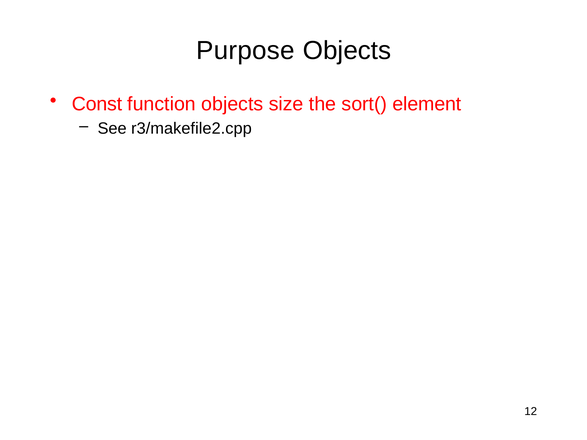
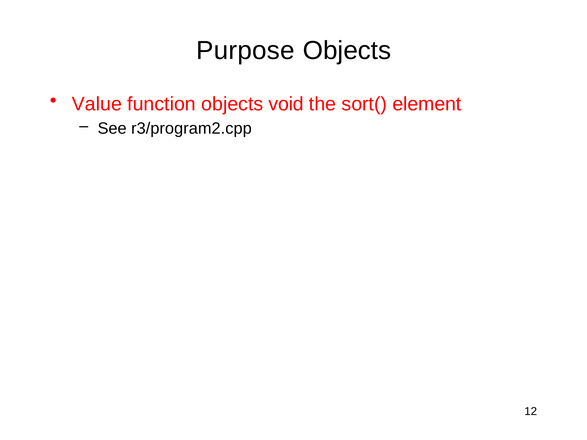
Const: Const -> Value
size: size -> void
r3/makefile2.cpp: r3/makefile2.cpp -> r3/program2.cpp
